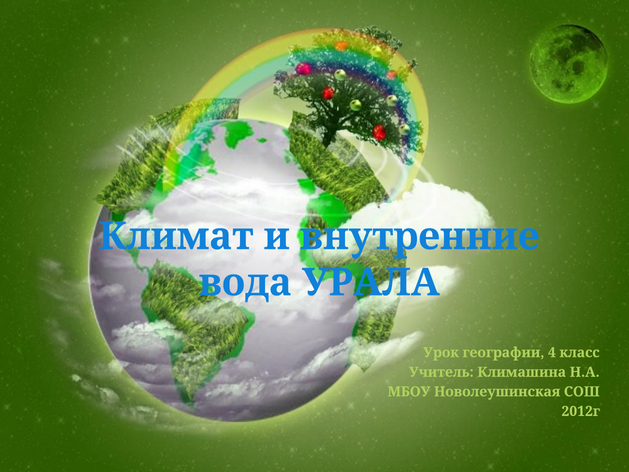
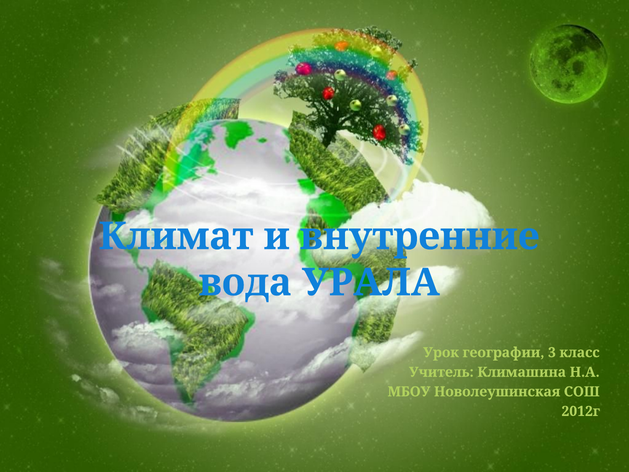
4: 4 -> 3
